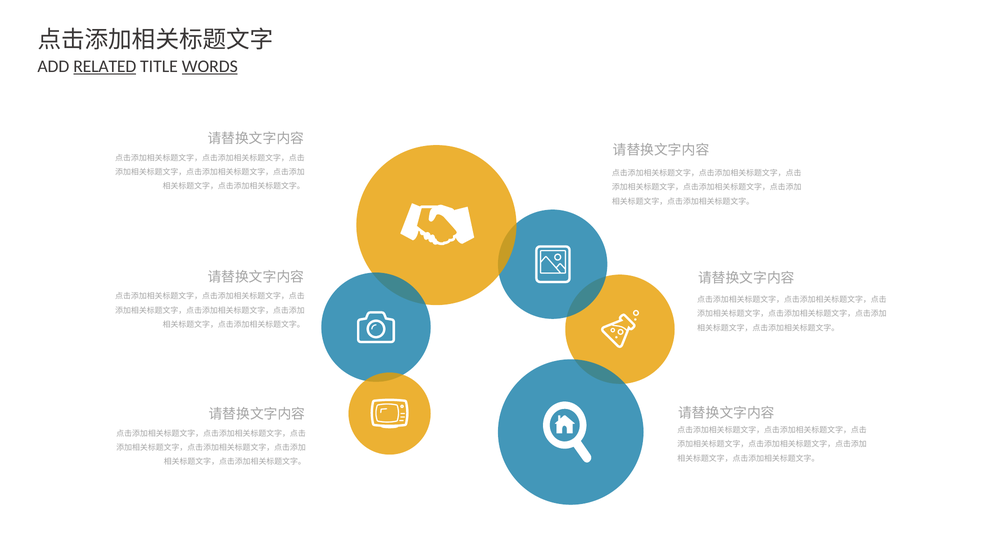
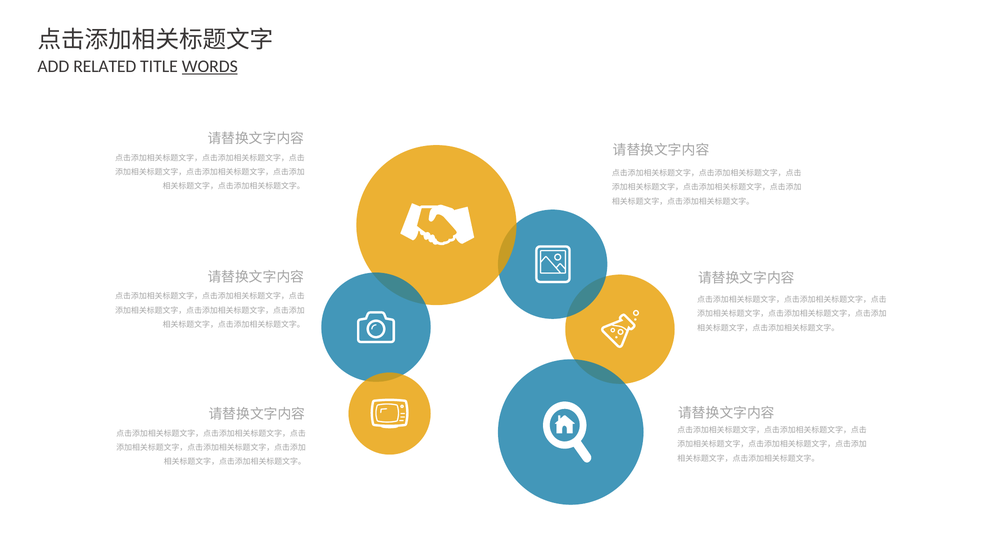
RELATED underline: present -> none
